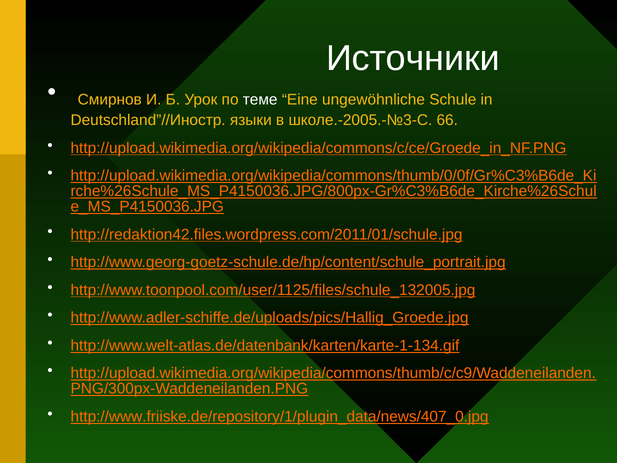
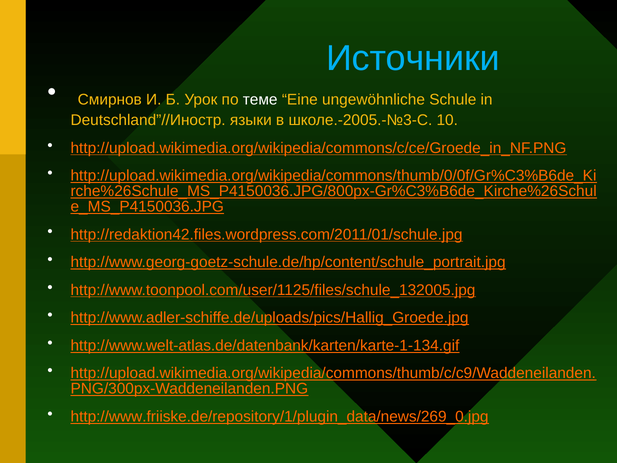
Источники colour: white -> light blue
66: 66 -> 10
http://www.friiske.de/repository/1/plugin_data/news/407_0.jpg: http://www.friiske.de/repository/1/plugin_data/news/407_0.jpg -> http://www.friiske.de/repository/1/plugin_data/news/269_0.jpg
